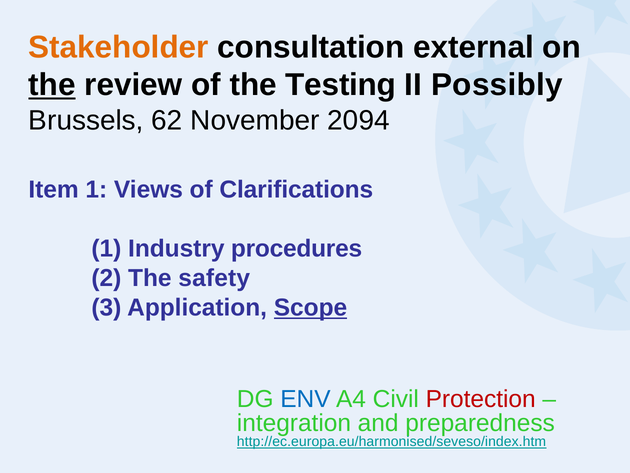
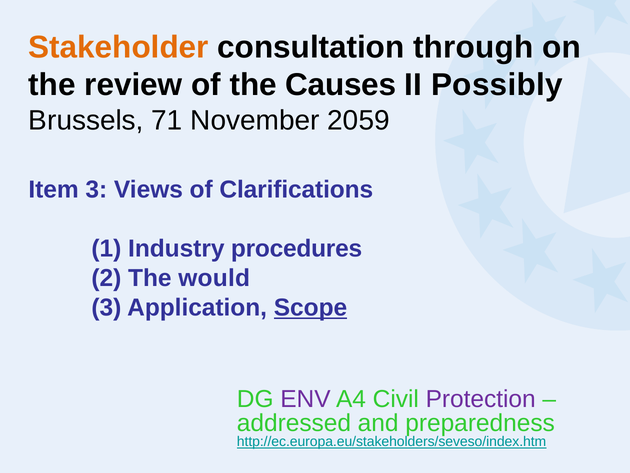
external: external -> through
the at (52, 85) underline: present -> none
Testing: Testing -> Causes
62: 62 -> 71
2094: 2094 -> 2059
Item 1: 1 -> 3
safety: safety -> would
ENV colour: blue -> purple
Protection colour: red -> purple
integration: integration -> addressed
http://ec.europa.eu/harmonised/seveso/index.htm: http://ec.europa.eu/harmonised/seveso/index.htm -> http://ec.europa.eu/stakeholders/seveso/index.htm
